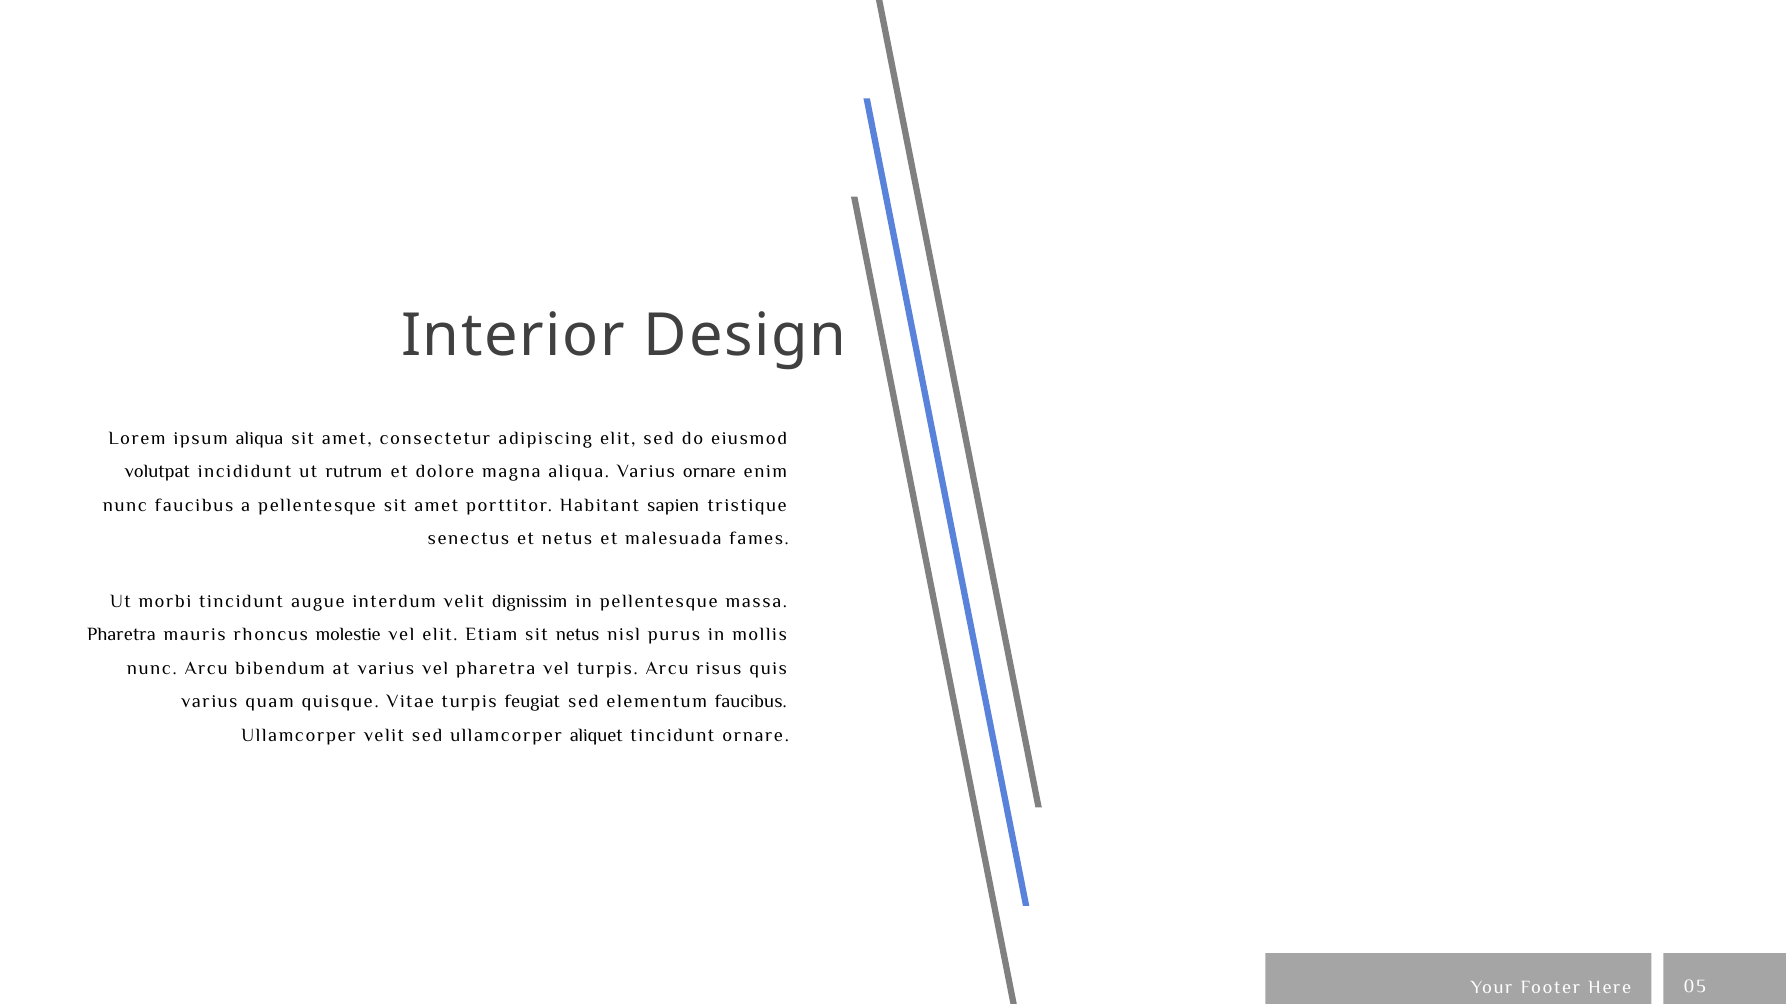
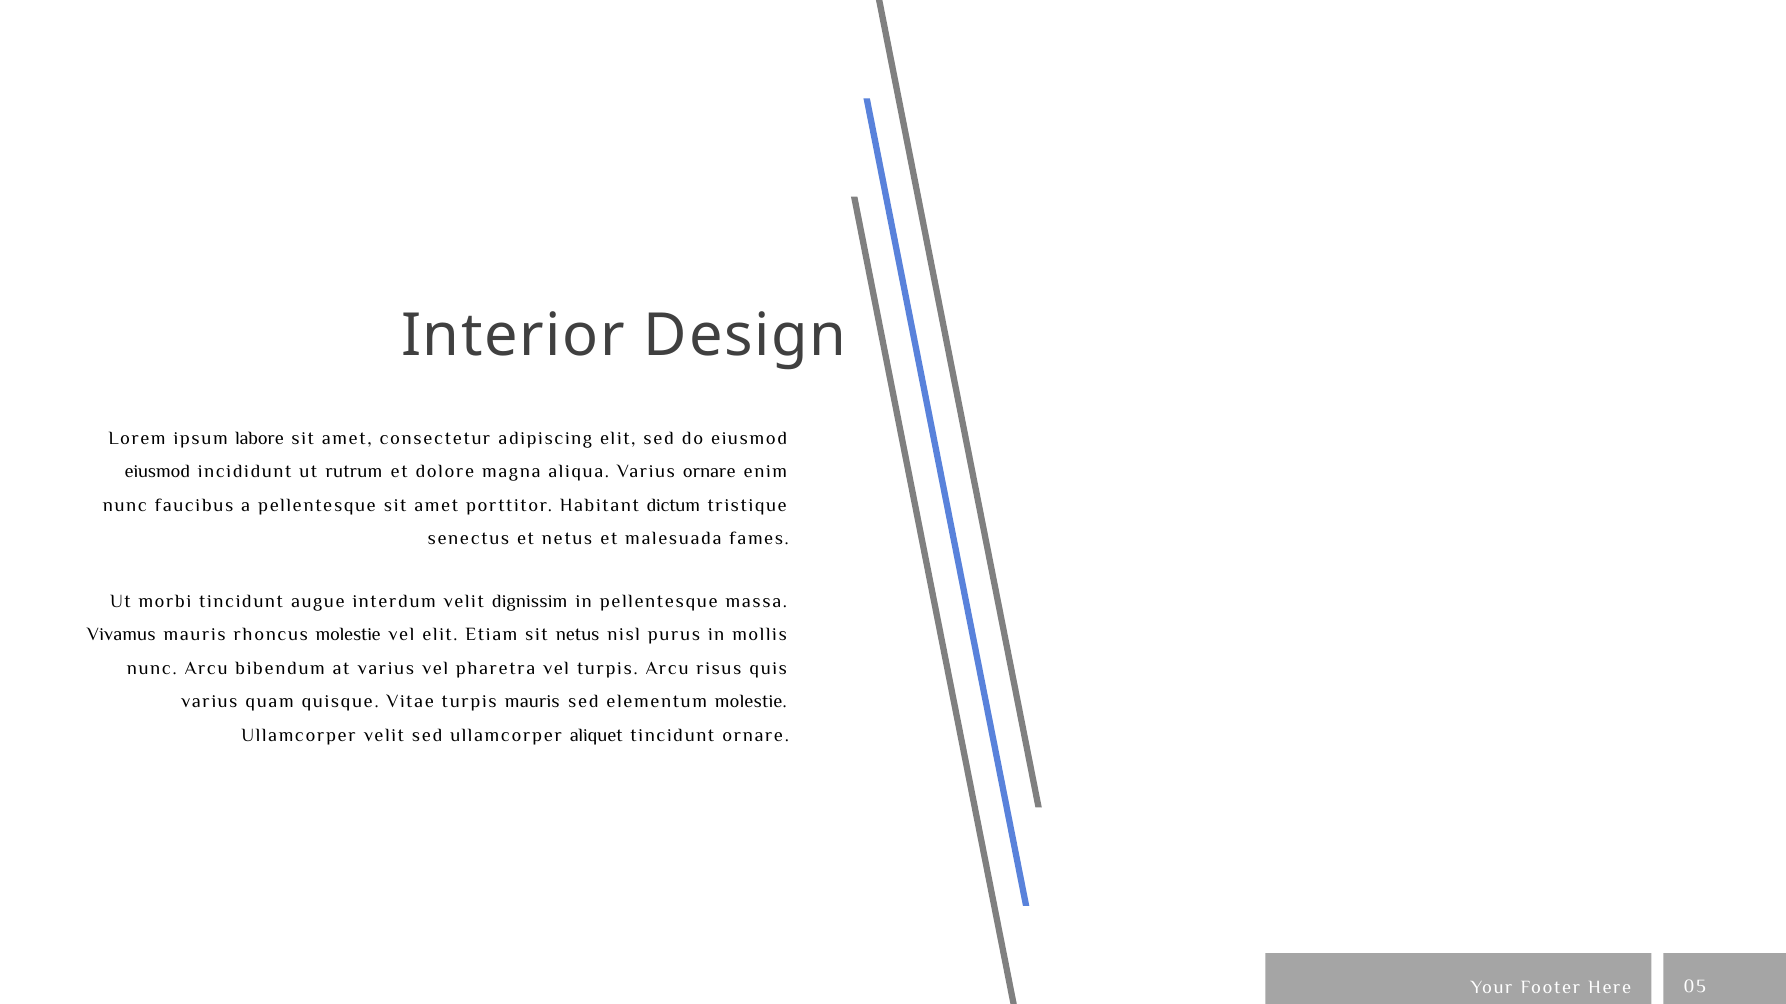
ipsum aliqua: aliqua -> labore
volutpat at (157, 472): volutpat -> eiusmod
sapien: sapien -> dictum
Pharetra at (121, 635): Pharetra -> Vivamus
turpis feugiat: feugiat -> mauris
elementum faucibus: faucibus -> molestie
